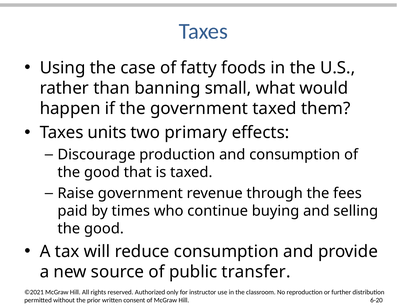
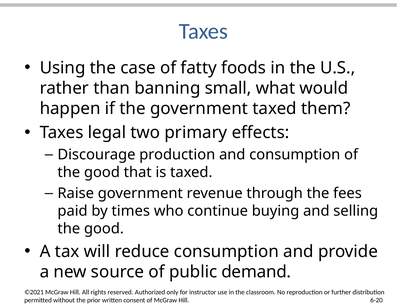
units: units -> legal
transfer: transfer -> demand
